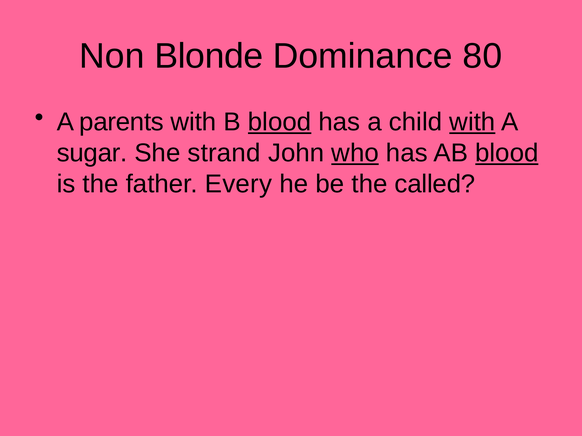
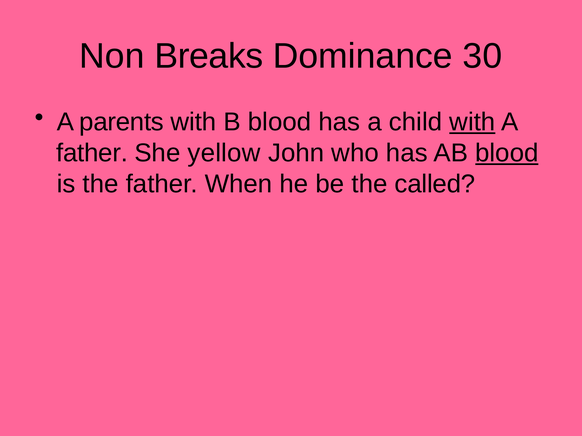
Blonde: Blonde -> Breaks
80: 80 -> 30
blood at (280, 122) underline: present -> none
sugar at (92, 153): sugar -> father
strand: strand -> yellow
who underline: present -> none
Every: Every -> When
